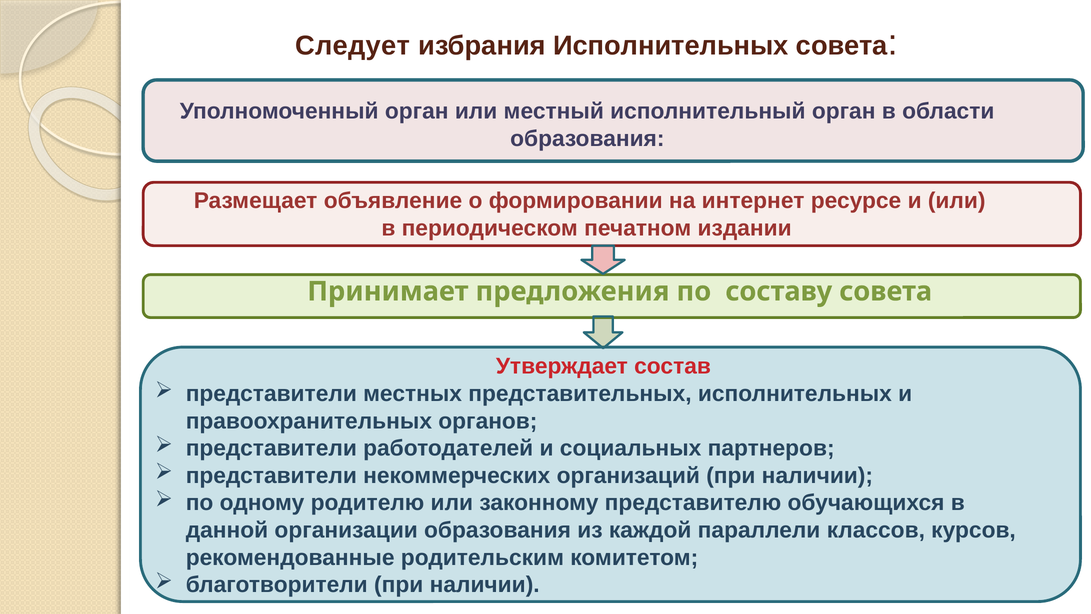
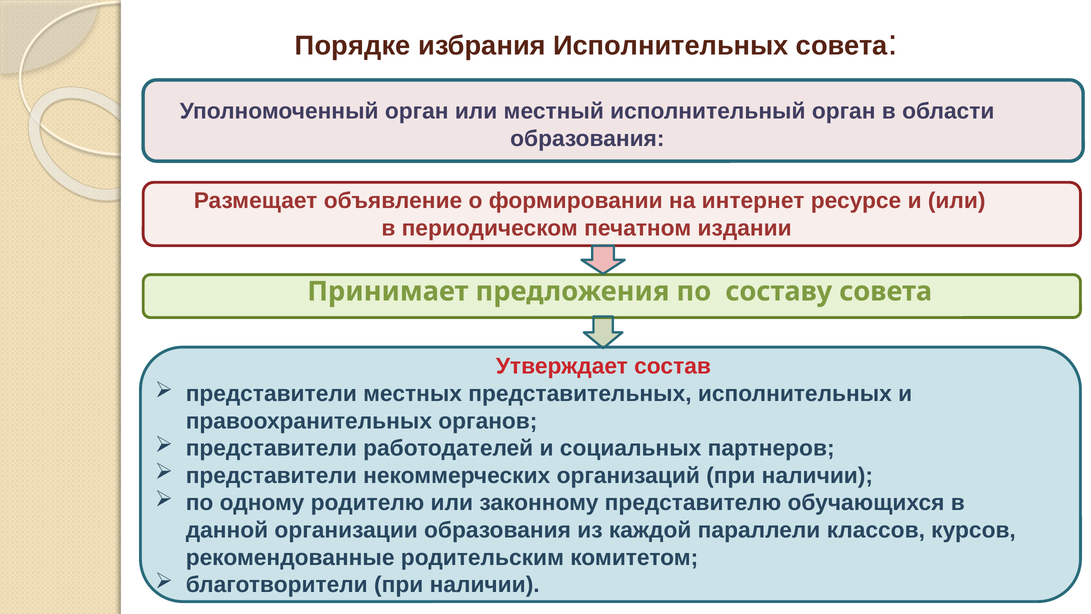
Следует: Следует -> Порядке
